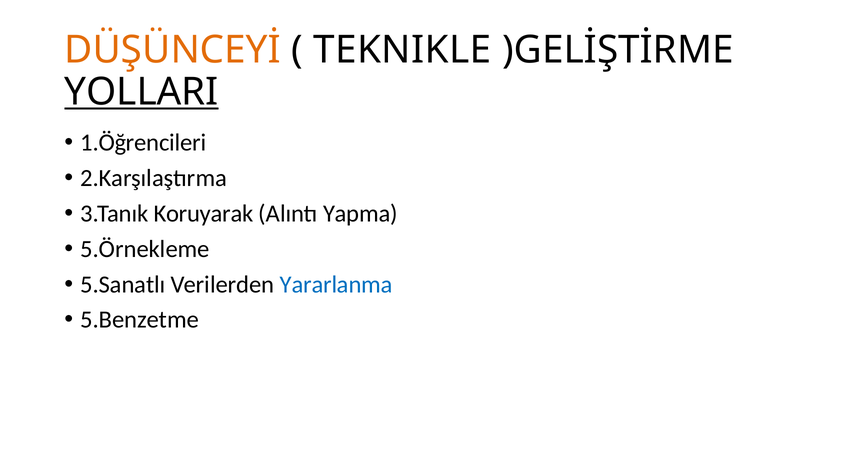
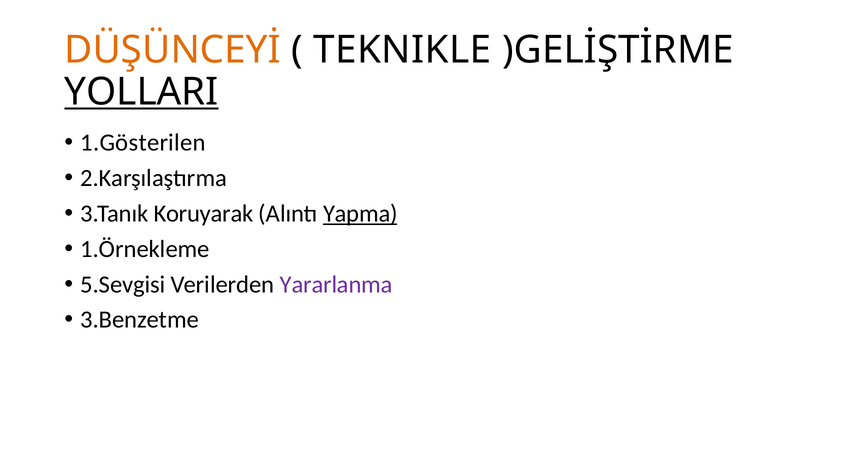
1.Öğrencileri: 1.Öğrencileri -> 1.Gösterilen
Yapma underline: none -> present
5.Örnekleme: 5.Örnekleme -> 1.Örnekleme
5.Sanatlı: 5.Sanatlı -> 5.Sevgisi
Yararlanma colour: blue -> purple
5.Benzetme: 5.Benzetme -> 3.Benzetme
